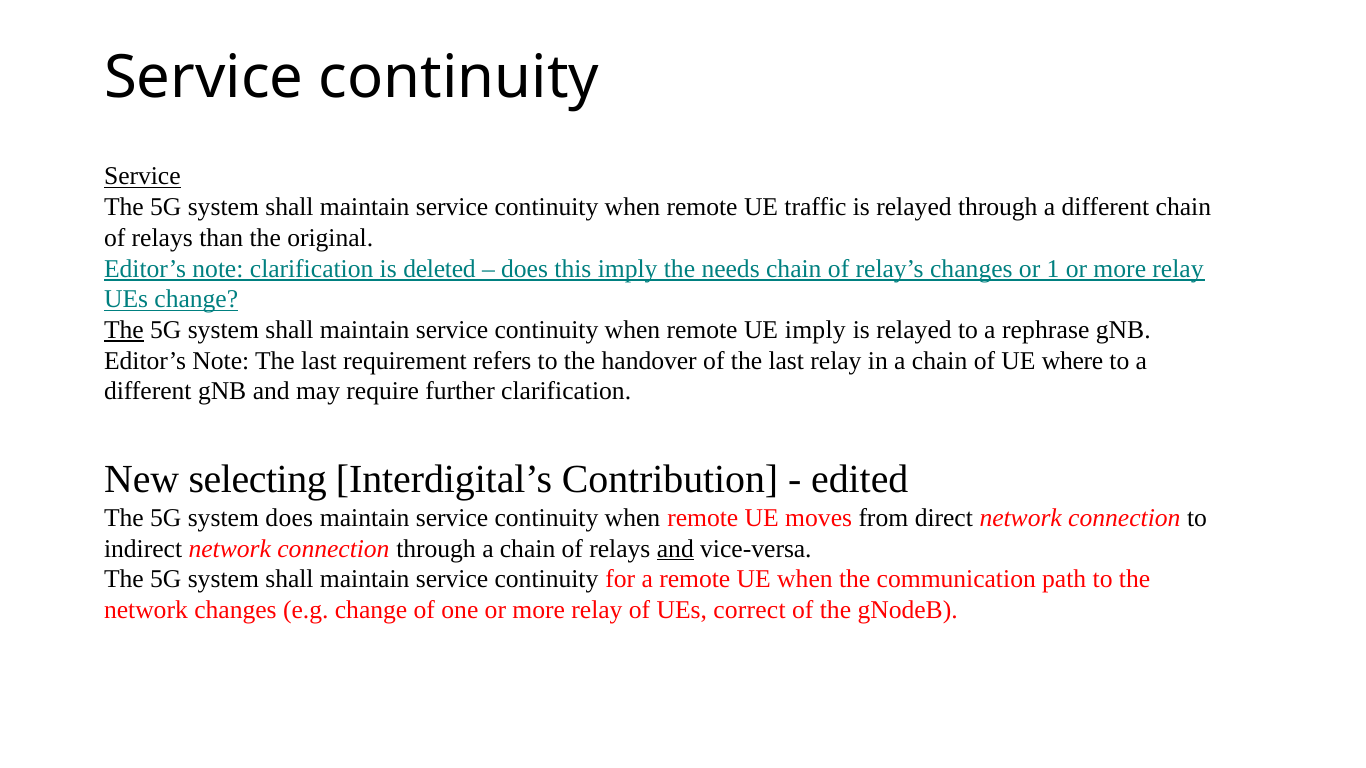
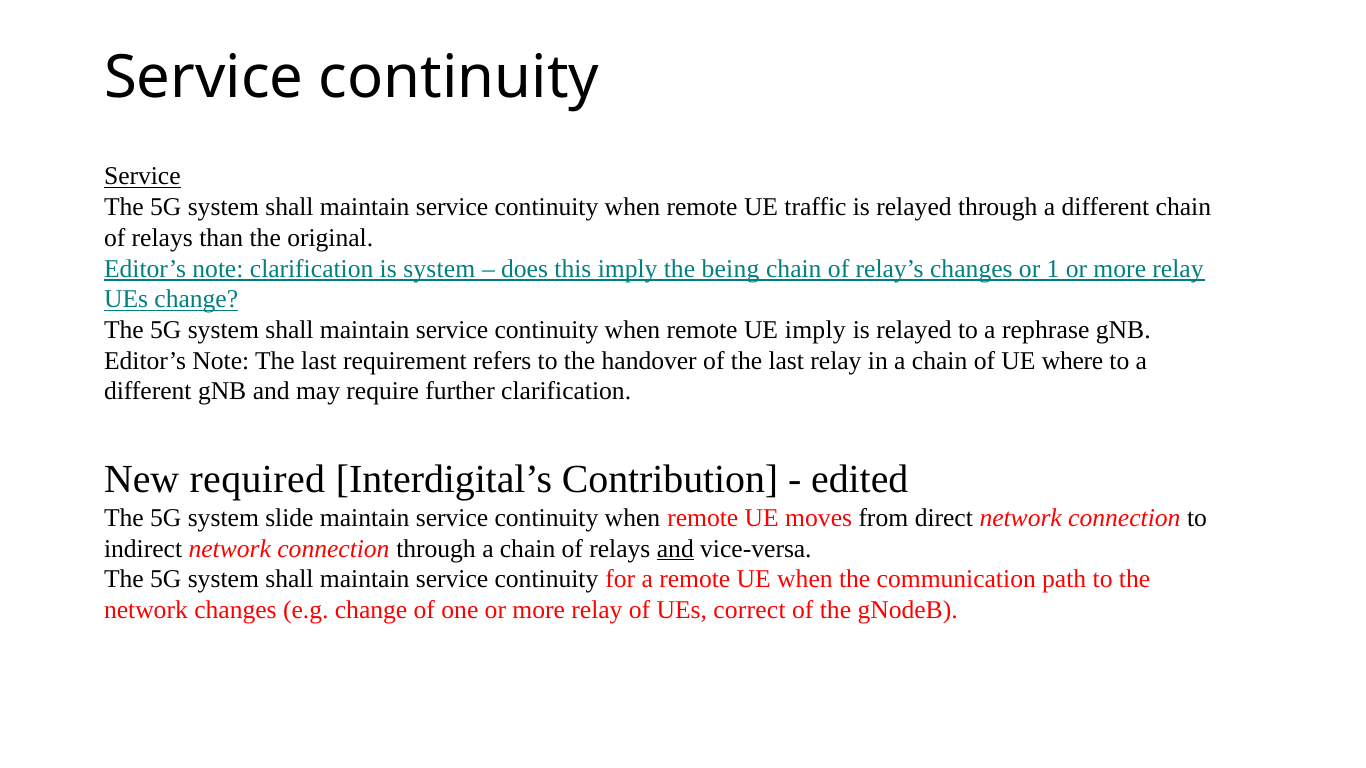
is deleted: deleted -> system
needs: needs -> being
The at (124, 330) underline: present -> none
selecting: selecting -> required
system does: does -> slide
